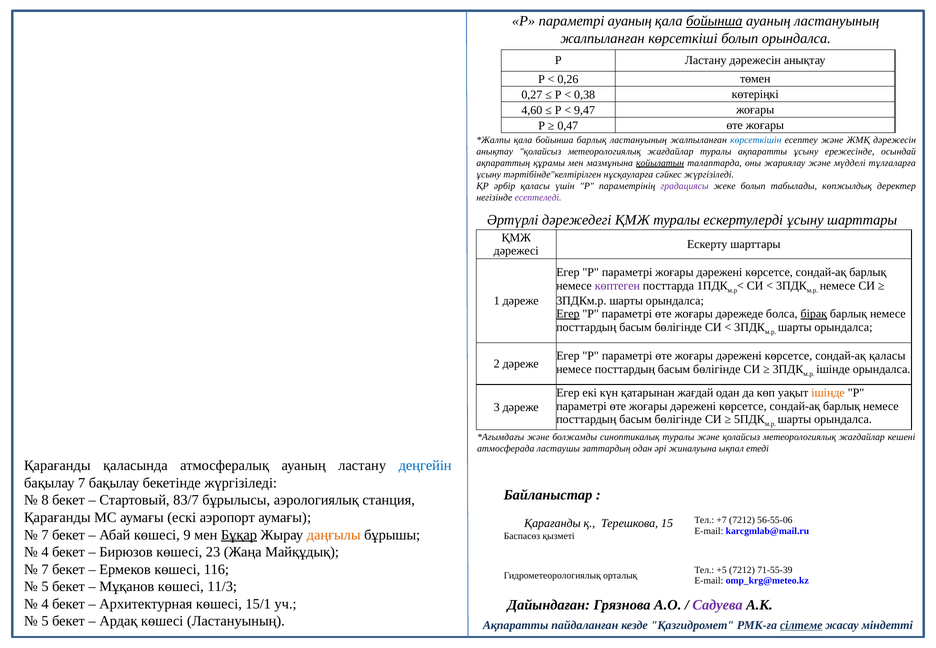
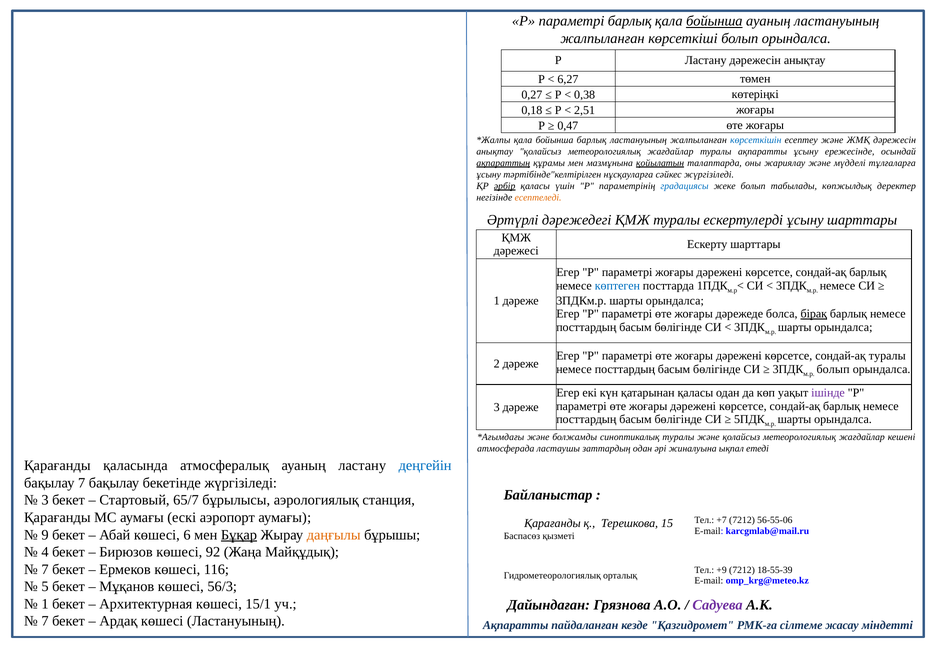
параметрі ауаның: ауаның -> барлық
0,26: 0,26 -> 6,27
4,60: 4,60 -> 0,18
9,47: 9,47 -> 2,51
ақпараттың underline: none -> present
әрбір underline: none -> present
градациясы colour: purple -> blue
есептеледі colour: purple -> orange
көптеген colour: purple -> blue
Егер at (568, 314) underline: present -> none
сондай-ақ қаласы: қаласы -> туралы
ішінде at (833, 369): ішінде -> болып
қатарынан жағдай: жағдай -> қаласы
ішінде at (828, 393) colour: orange -> purple
8 at (45, 500): 8 -> 3
83/7: 83/7 -> 65/7
7 at (45, 535): 7 -> 9
9: 9 -> 6
23: 23 -> 92
+5: +5 -> +9
71-55-39: 71-55-39 -> 18-55-39
11/3: 11/3 -> 56/3
4 at (45, 604): 4 -> 1
5 at (45, 621): 5 -> 7
сілтеме underline: present -> none
